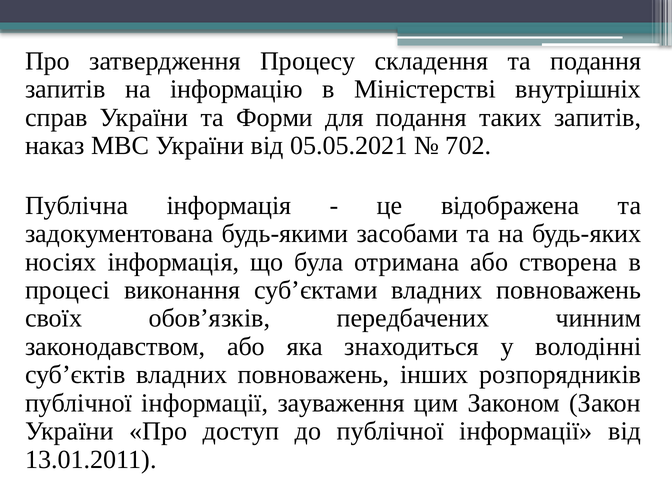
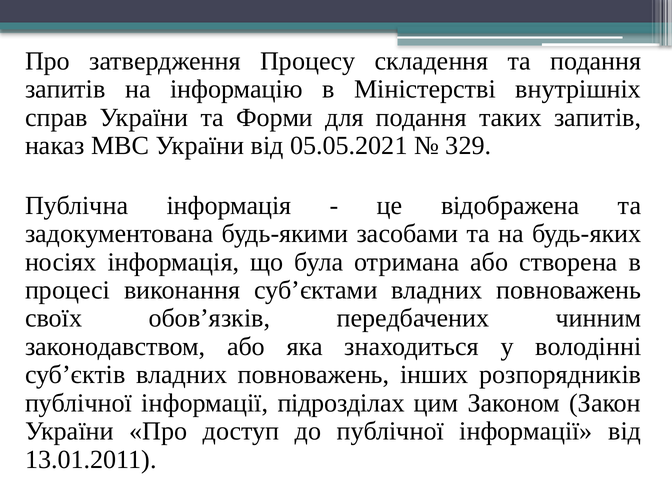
702: 702 -> 329
зауваження: зауваження -> підрозділах
